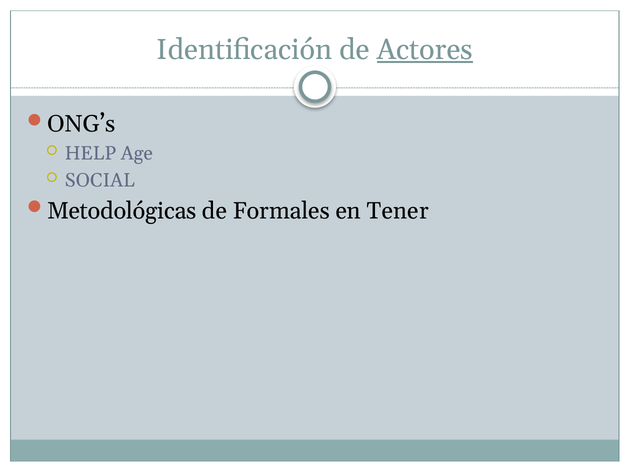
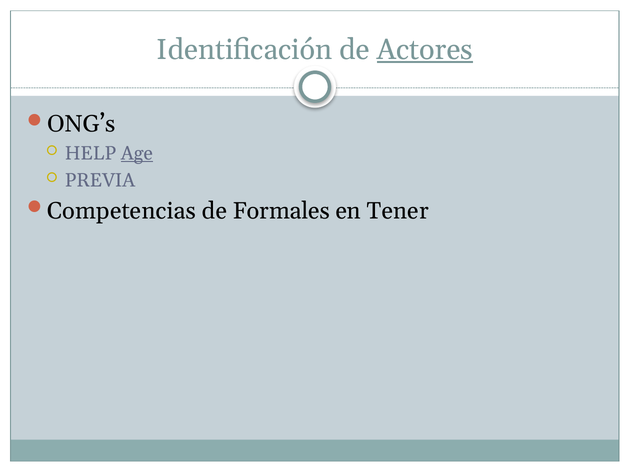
Age underline: none -> present
SOCIAL: SOCIAL -> PREVIA
Metodológicas: Metodológicas -> Competencias
